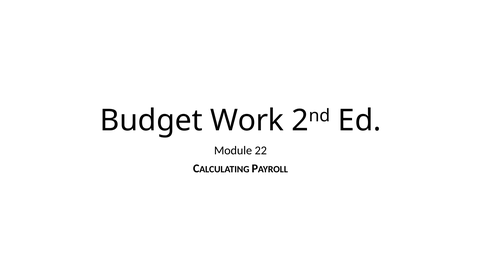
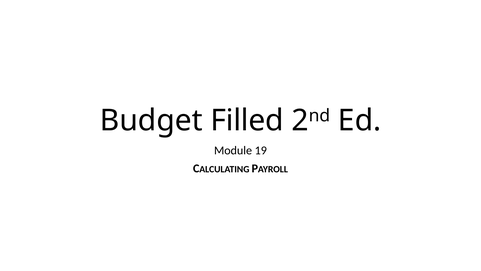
Work: Work -> Filled
22: 22 -> 19
